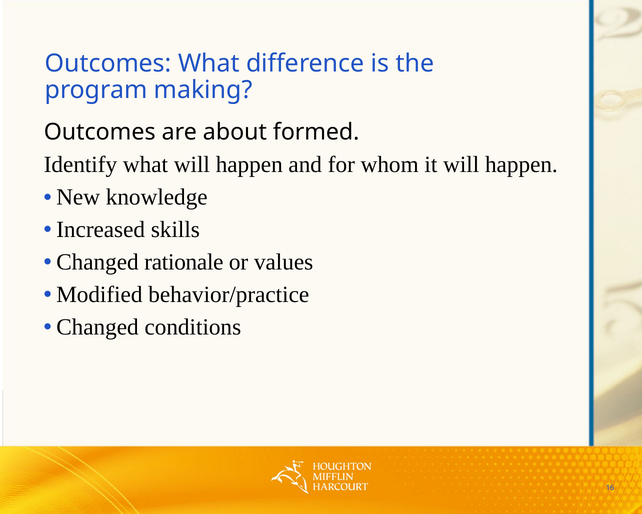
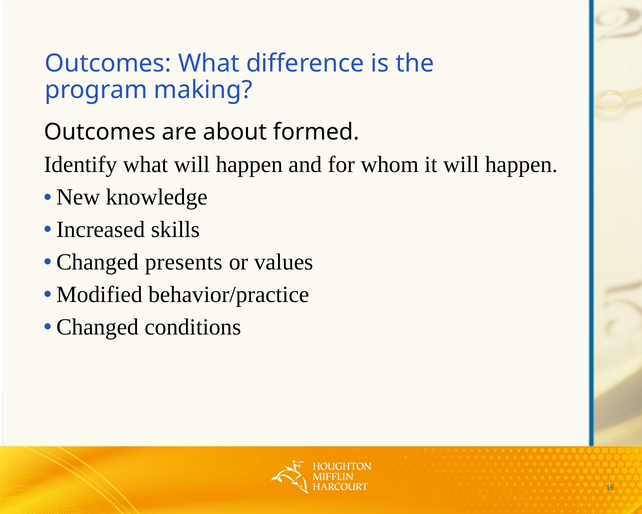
rationale: rationale -> presents
